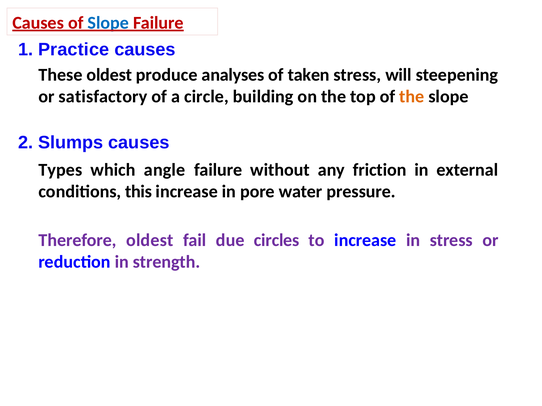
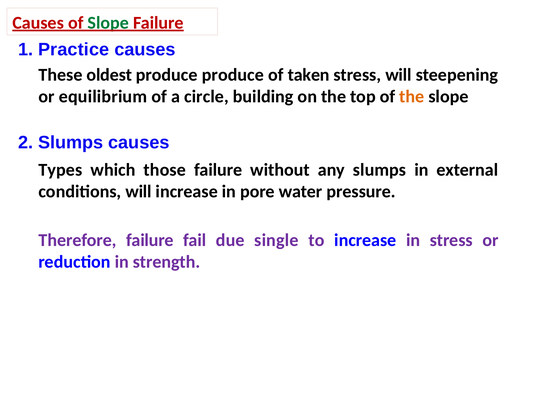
Slope at (108, 23) colour: blue -> green
produce analyses: analyses -> produce
satisfactory: satisfactory -> equilibrium
angle: angle -> those
any friction: friction -> slumps
conditions this: this -> will
Therefore oldest: oldest -> failure
circles: circles -> single
